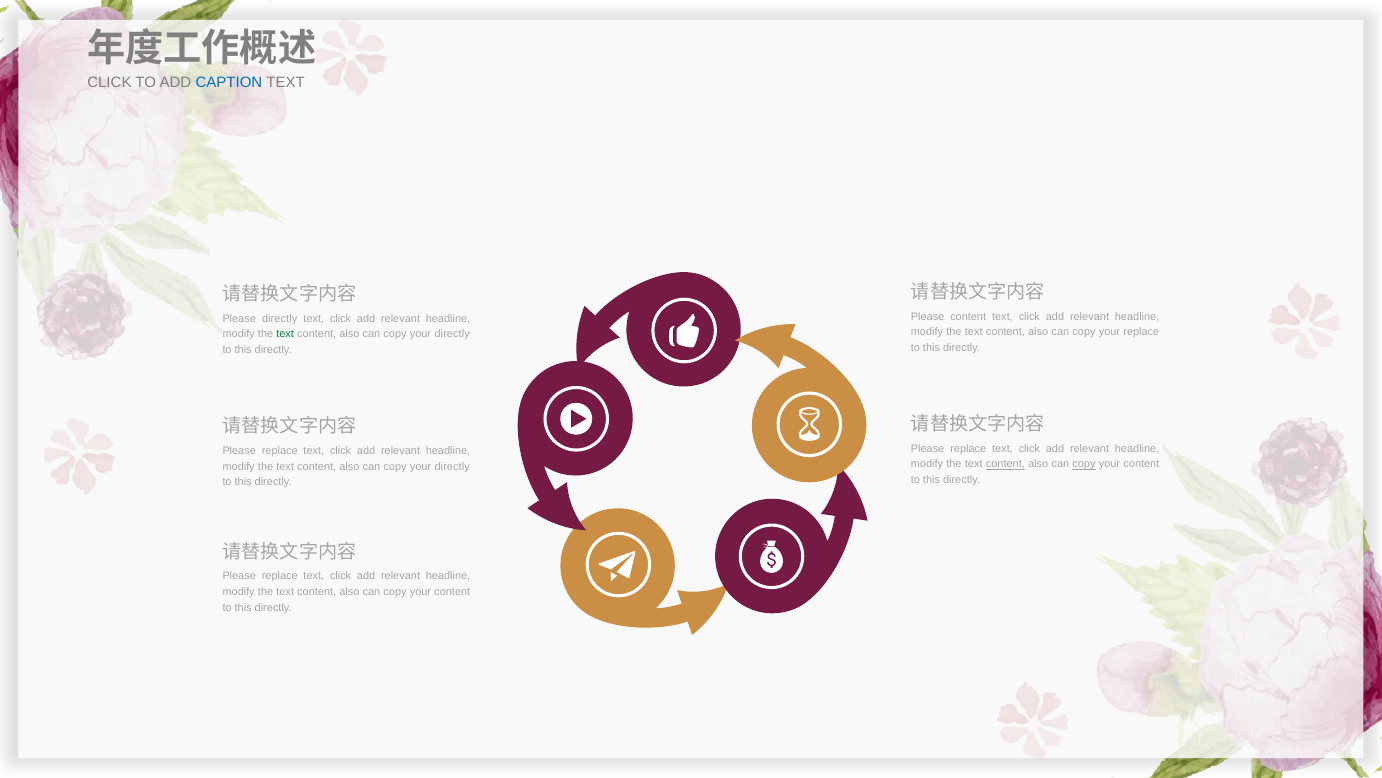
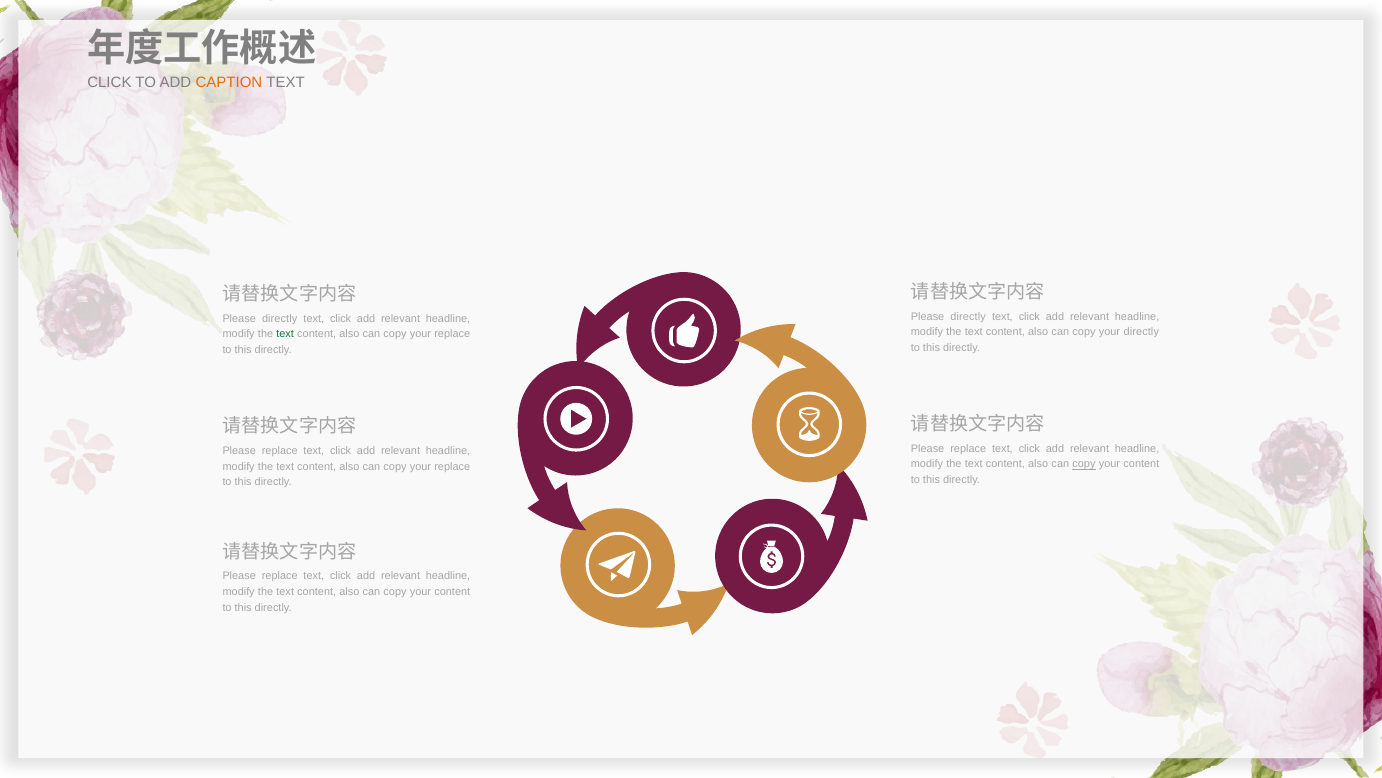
CAPTION colour: blue -> orange
content at (968, 316): content -> directly
your replace: replace -> directly
directly at (452, 334): directly -> replace
content at (1005, 464) underline: present -> none
directly at (452, 466): directly -> replace
